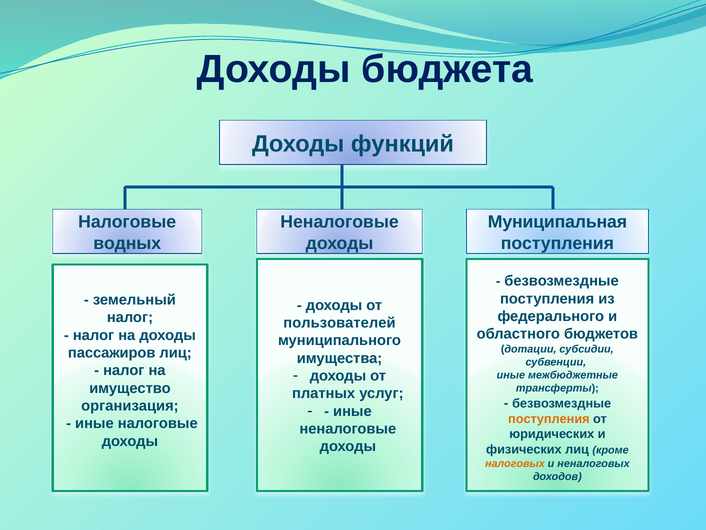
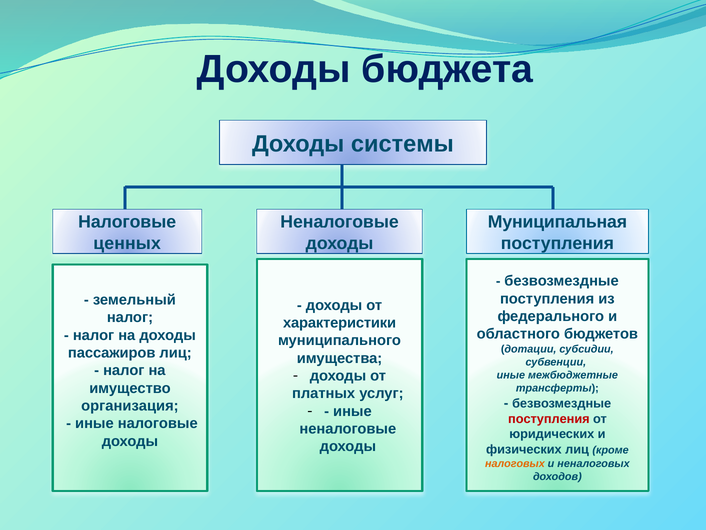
функций: функций -> системы
водных: водных -> ценных
пользователей: пользователей -> характеристики
поступления at (549, 418) colour: orange -> red
